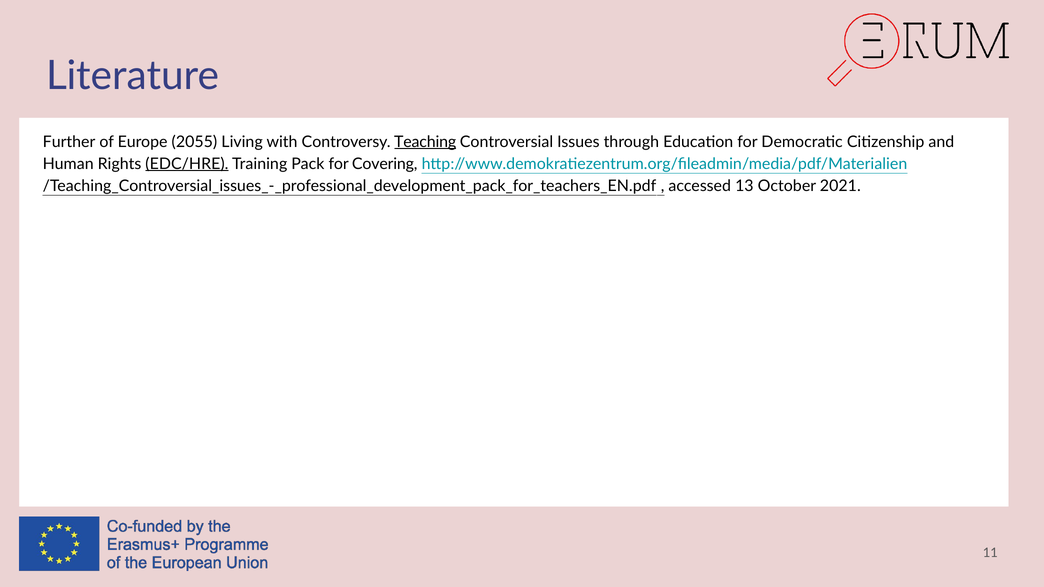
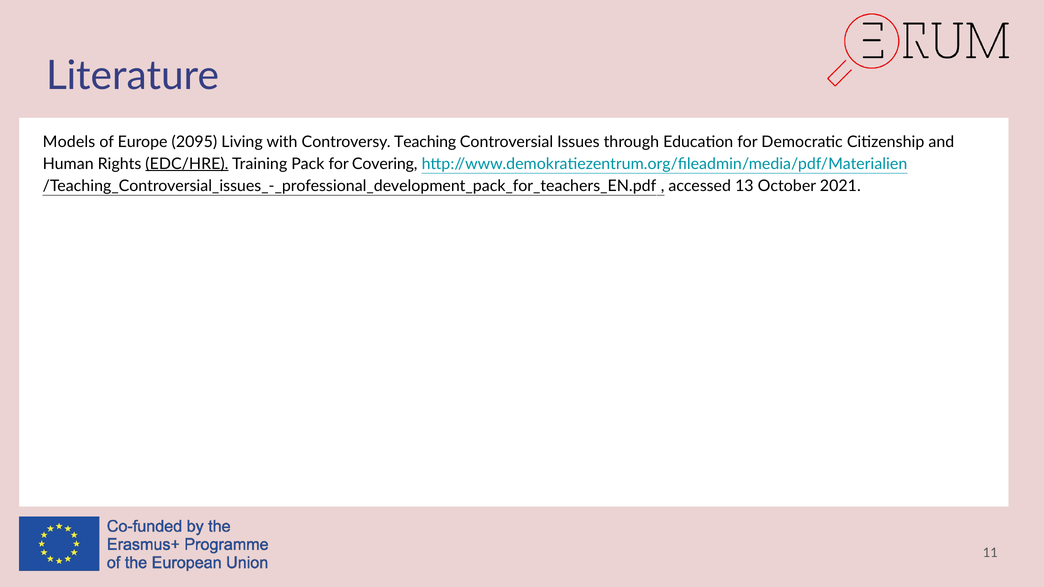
Further: Further -> Models
2055: 2055 -> 2095
Teaching underline: present -> none
